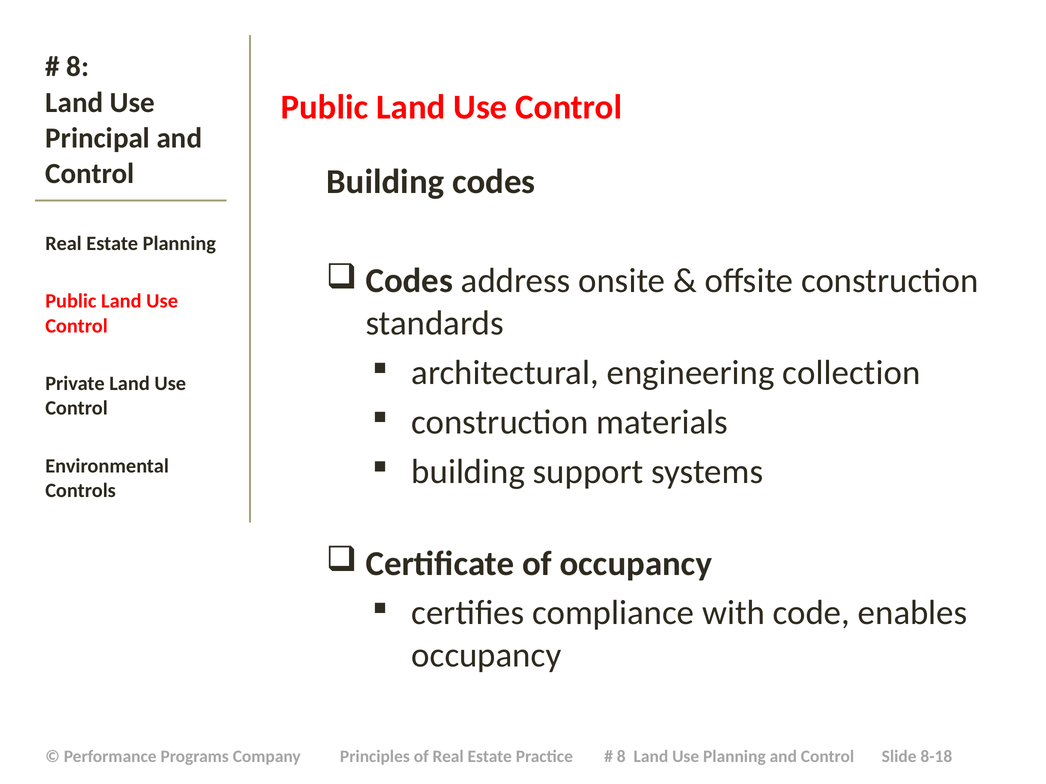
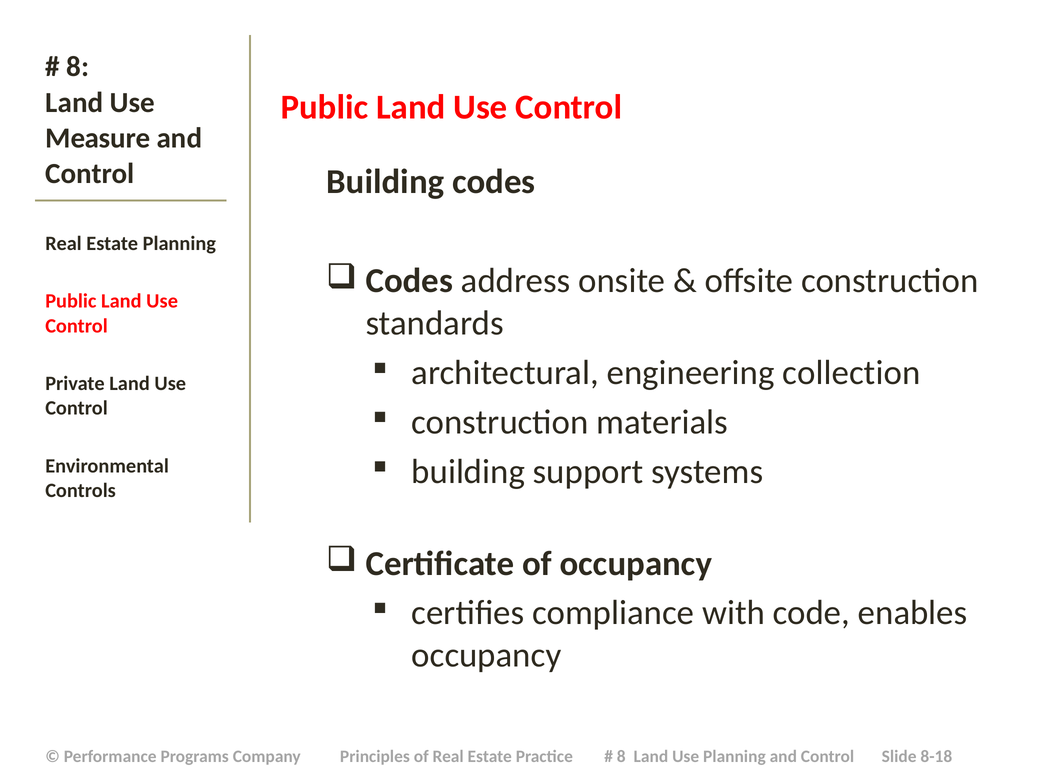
Principal: Principal -> Measure
